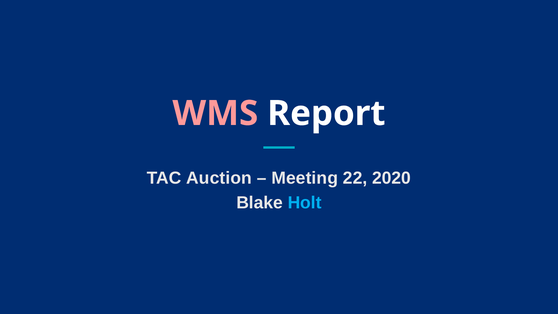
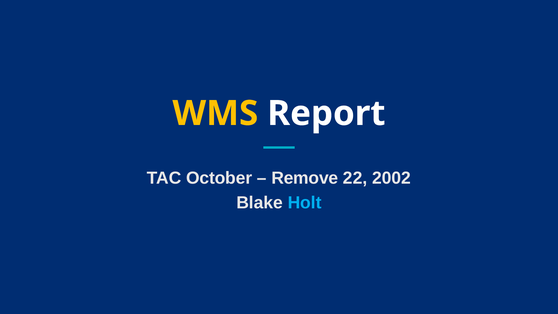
WMS colour: pink -> yellow
Auction: Auction -> October
Meeting: Meeting -> Remove
2020: 2020 -> 2002
